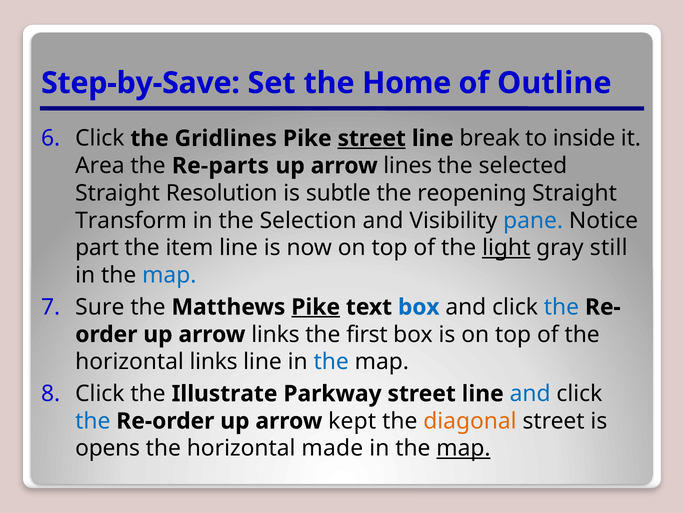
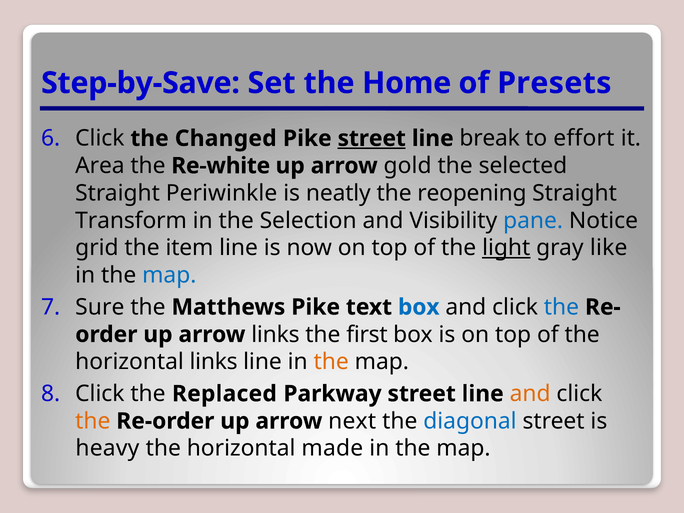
Outline: Outline -> Presets
Gridlines: Gridlines -> Changed
inside: inside -> effort
Re-parts: Re-parts -> Re-white
lines: lines -> gold
Resolution: Resolution -> Periwinkle
subtle: subtle -> neatly
part: part -> grid
still: still -> like
Pike at (316, 307) underline: present -> none
the at (331, 362) colour: blue -> orange
Illustrate: Illustrate -> Replaced
and at (530, 394) colour: blue -> orange
the at (93, 421) colour: blue -> orange
kept: kept -> next
diagonal colour: orange -> blue
opens: opens -> heavy
map at (463, 448) underline: present -> none
